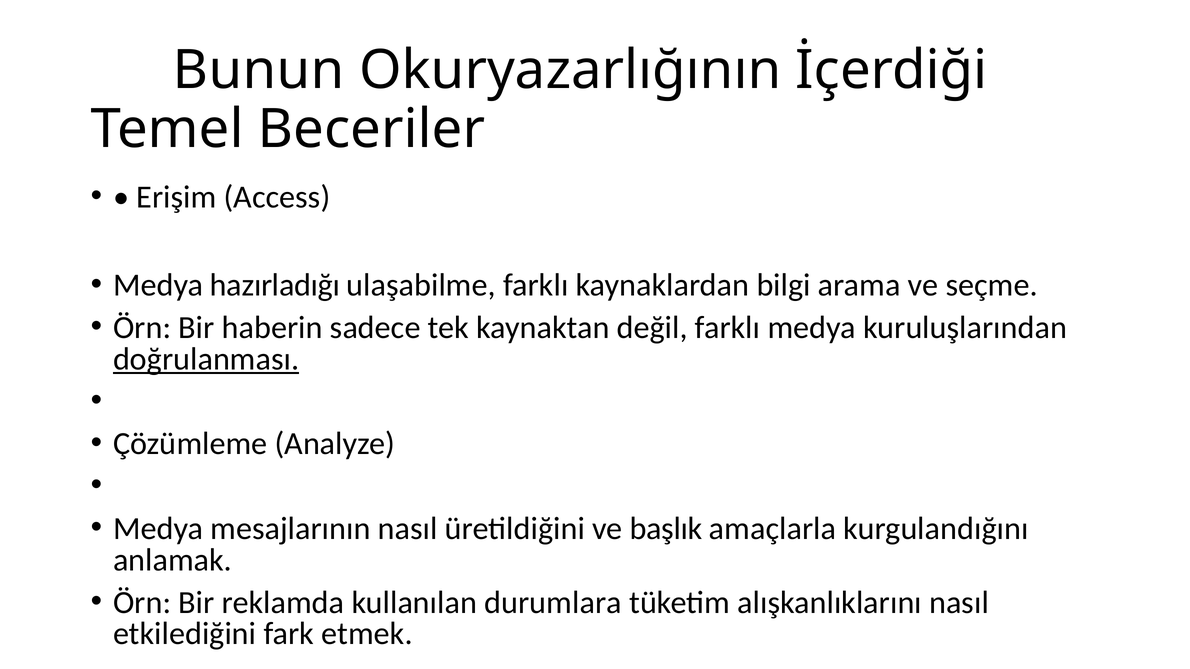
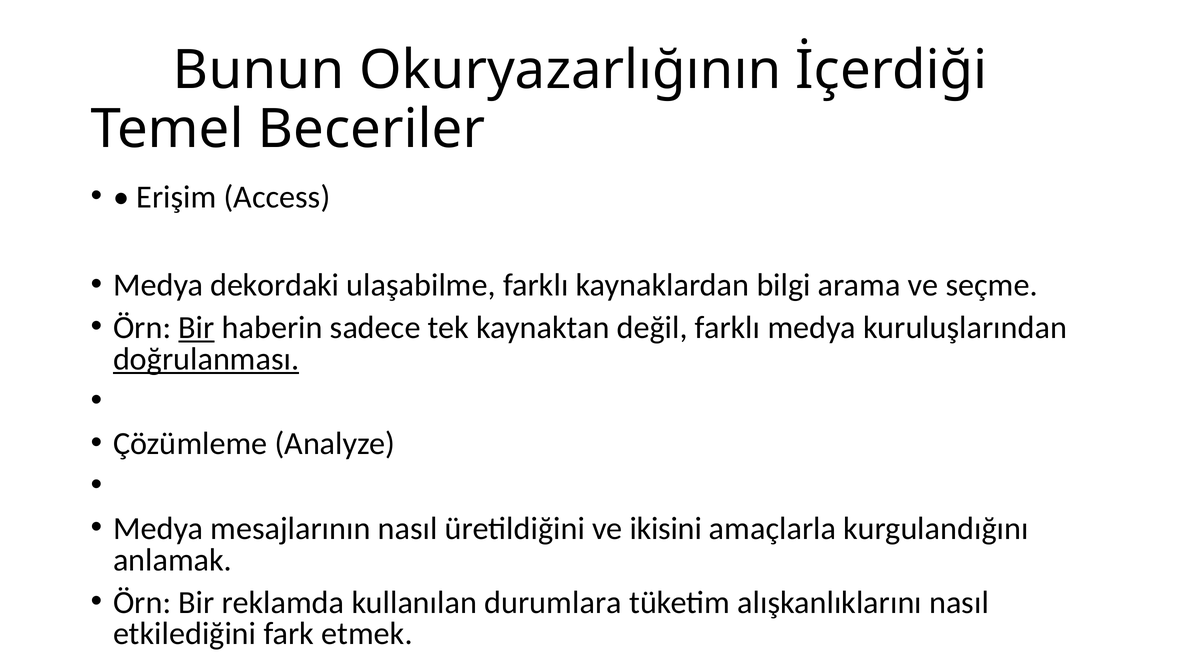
hazırladığı: hazırladığı -> dekordaki
Bir at (196, 328) underline: none -> present
başlık: başlık -> ikisini
